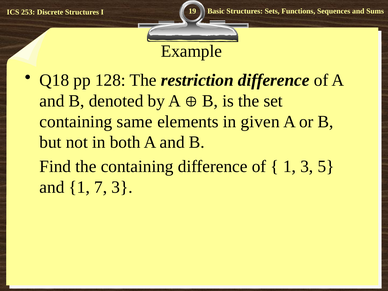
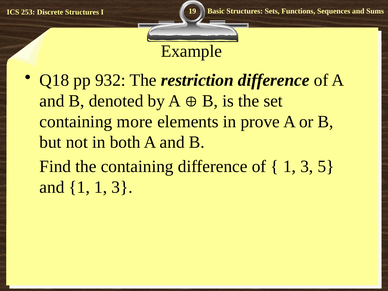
128: 128 -> 932
same: same -> more
given: given -> prove
1 7: 7 -> 1
